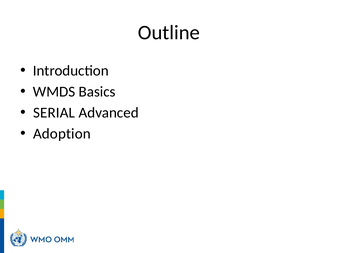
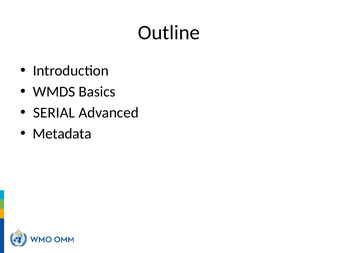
Adoption: Adoption -> Metadata
